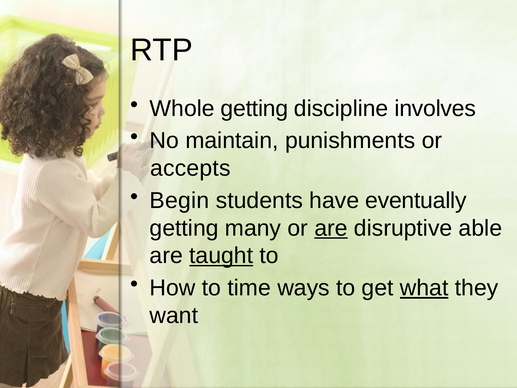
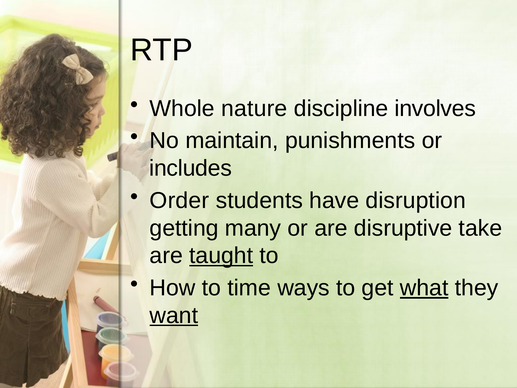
Whole getting: getting -> nature
accepts: accepts -> includes
Begin: Begin -> Order
eventually: eventually -> disruption
are at (331, 228) underline: present -> none
able: able -> take
want underline: none -> present
